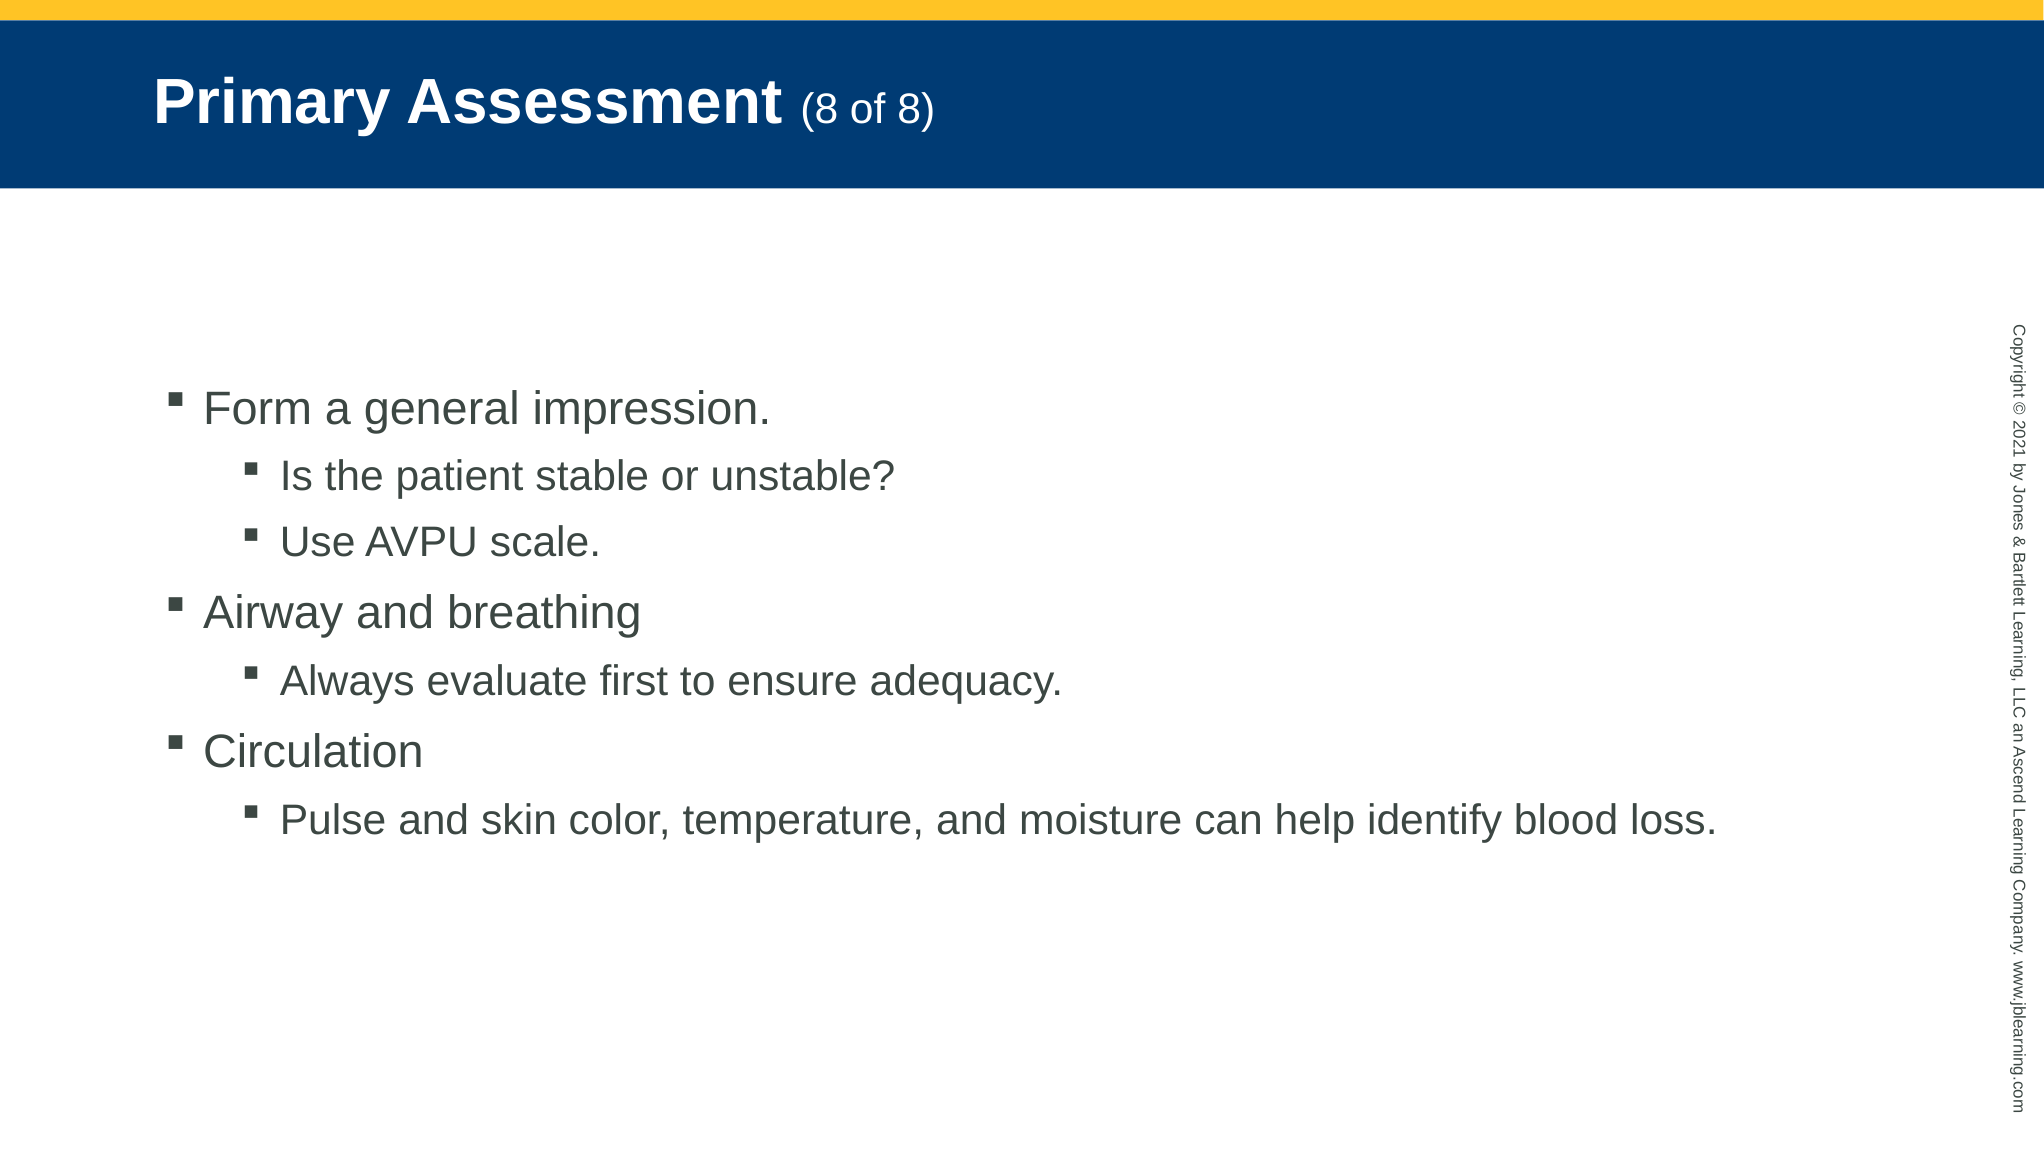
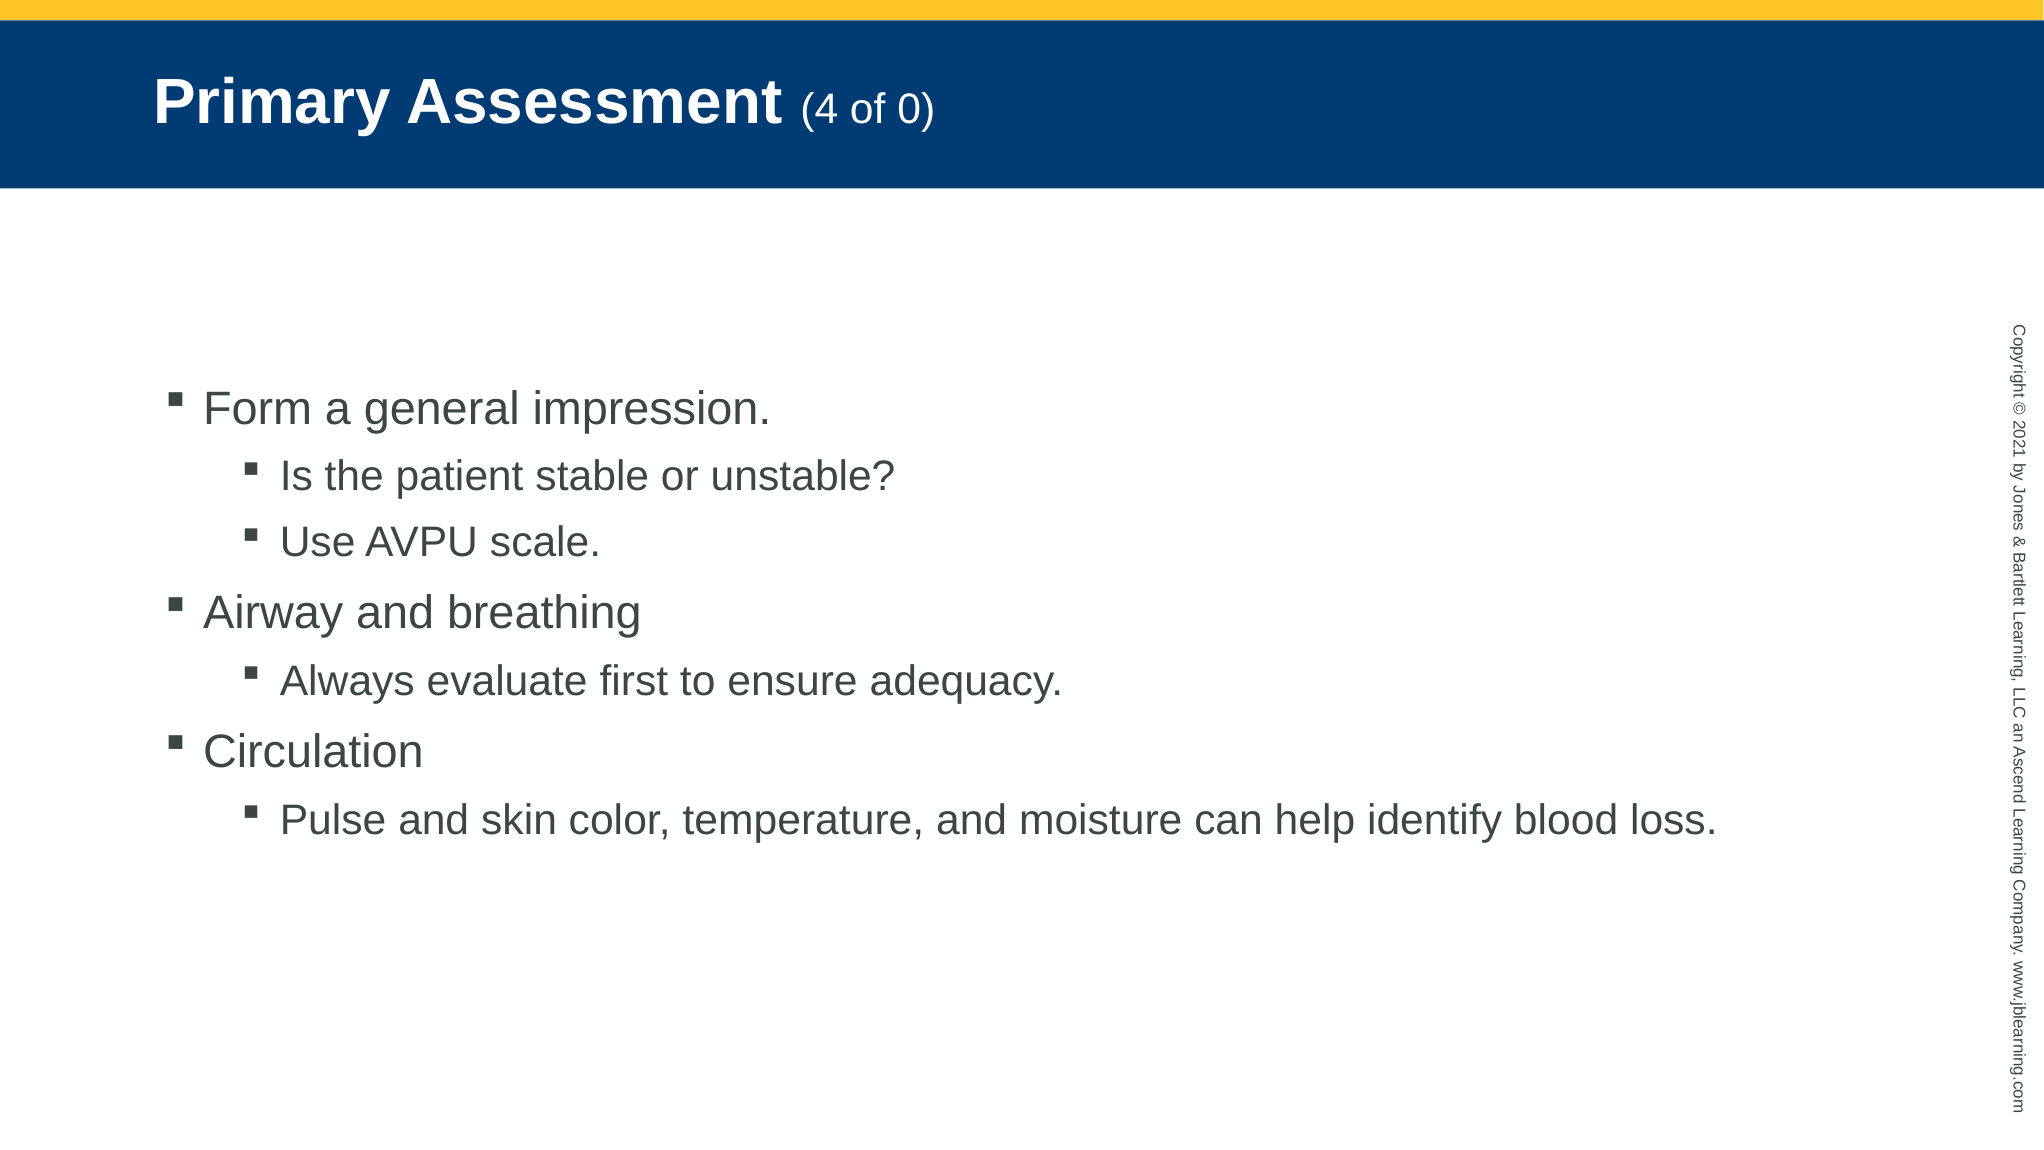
Assessment 8: 8 -> 4
of 8: 8 -> 0
